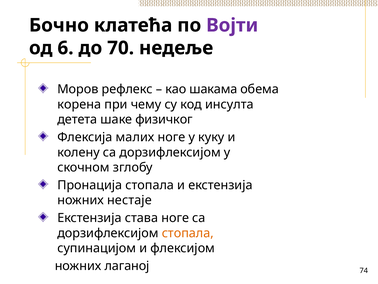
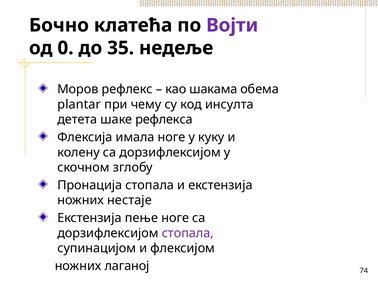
6: 6 -> 0
70: 70 -> 35
корена: корена -> plantar
физичког: физичког -> рефлекса
малих: малих -> имала
става: става -> пење
стопала at (188, 233) colour: orange -> purple
